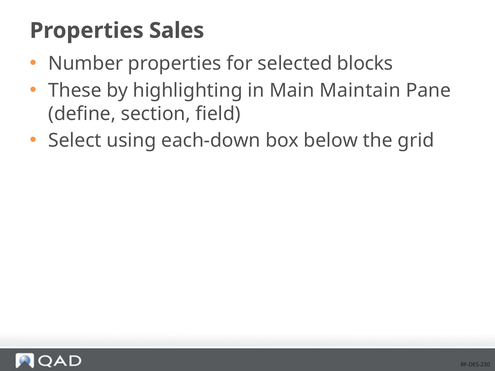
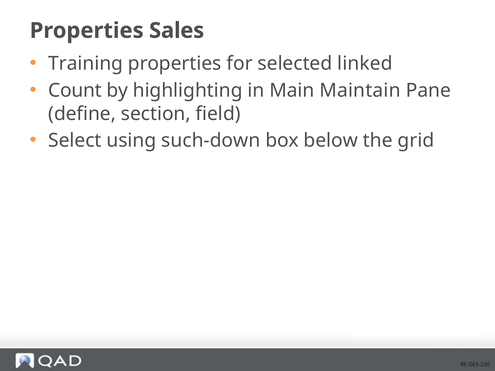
Number: Number -> Training
blocks: blocks -> linked
These: These -> Count
each-down: each-down -> such-down
